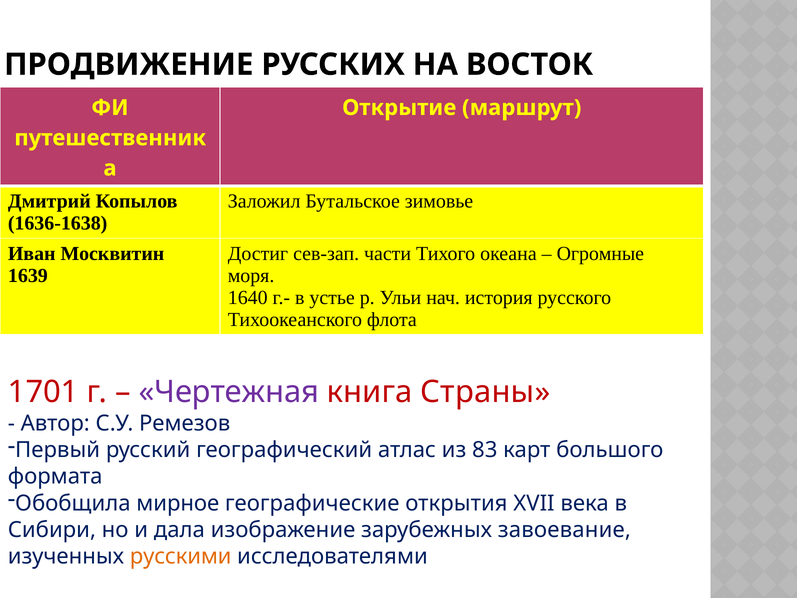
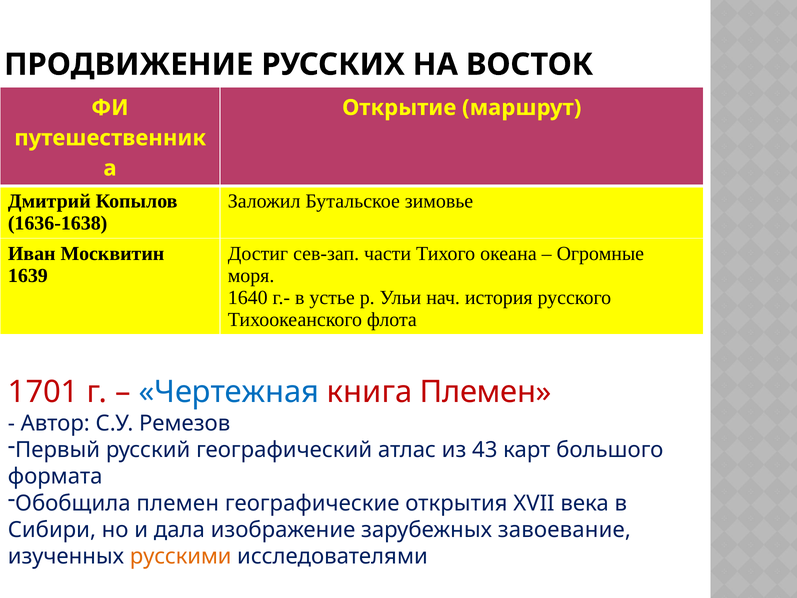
Чертежная colour: purple -> blue
книга Страны: Страны -> Племен
83: 83 -> 43
Обобщила мирное: мирное -> племен
